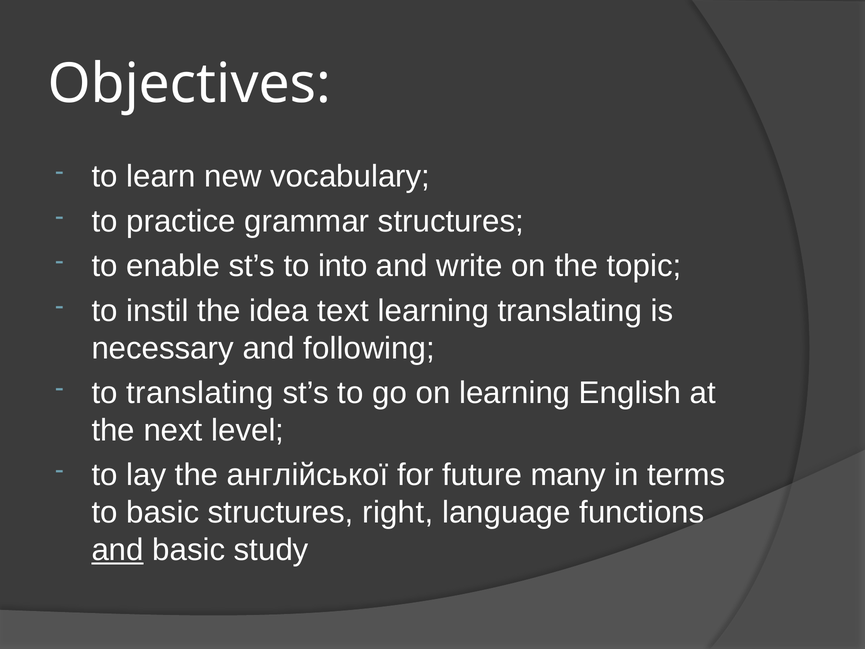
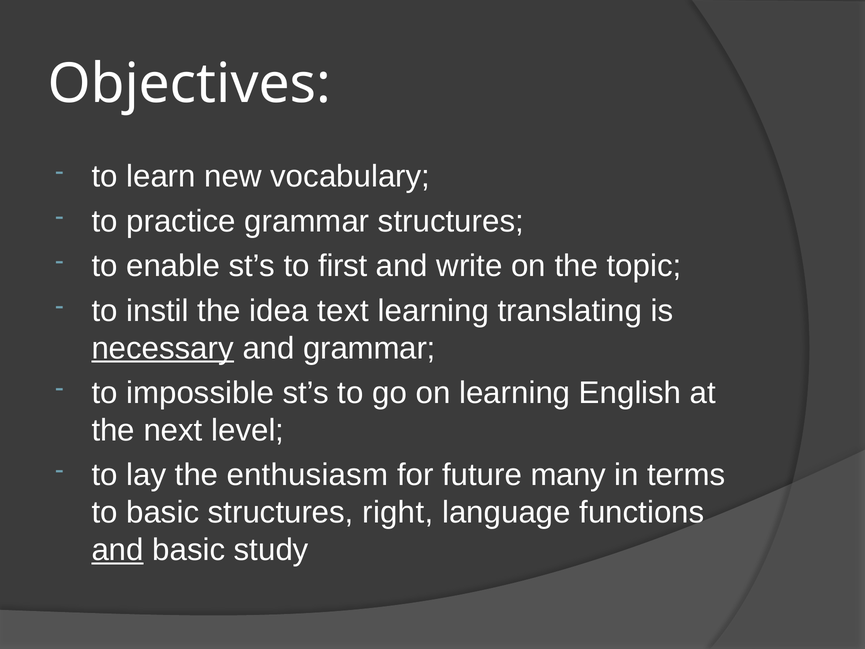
into: into -> first
necessary underline: none -> present
and following: following -> grammar
to translating: translating -> impossible
англійської: англійської -> enthusiasm
